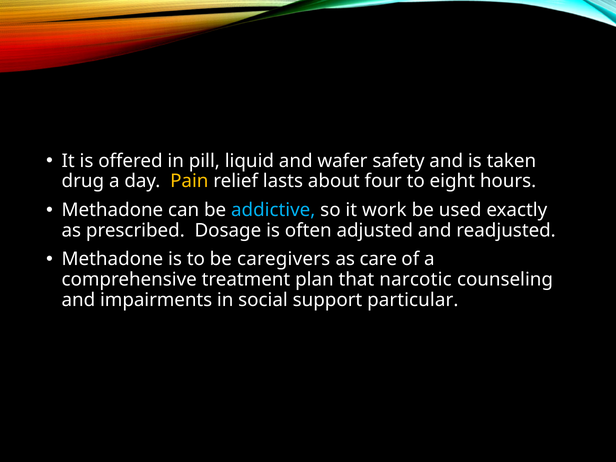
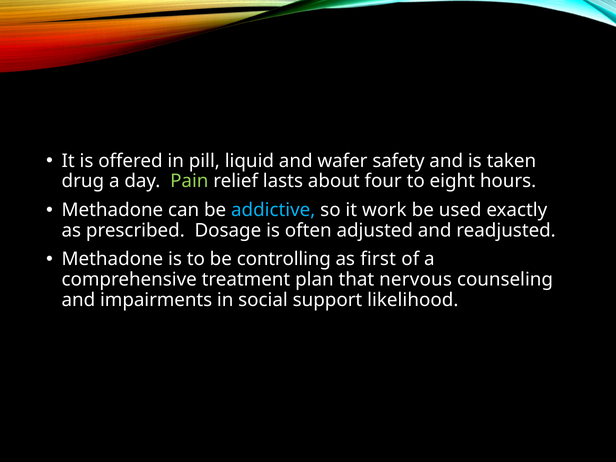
Pain colour: yellow -> light green
caregivers: caregivers -> controlling
care: care -> first
narcotic: narcotic -> nervous
particular: particular -> likelihood
